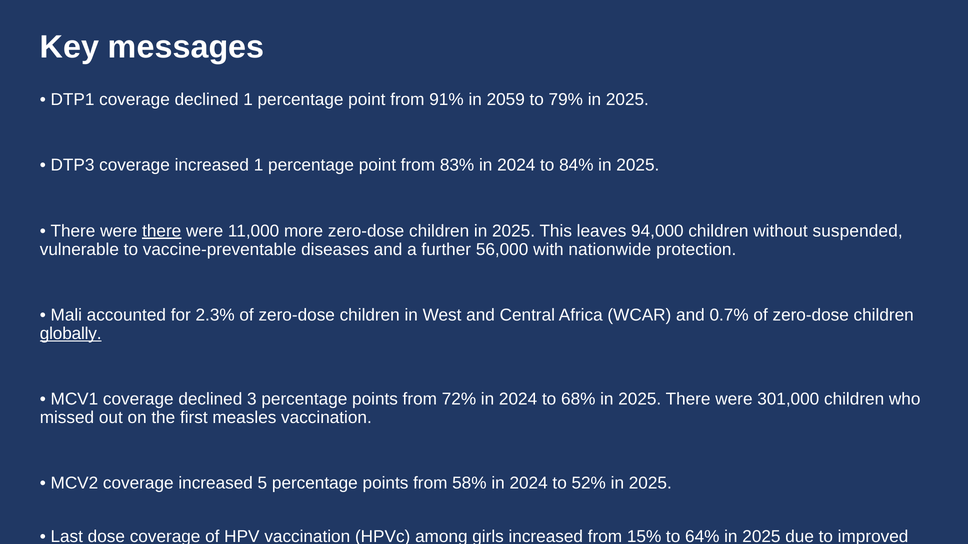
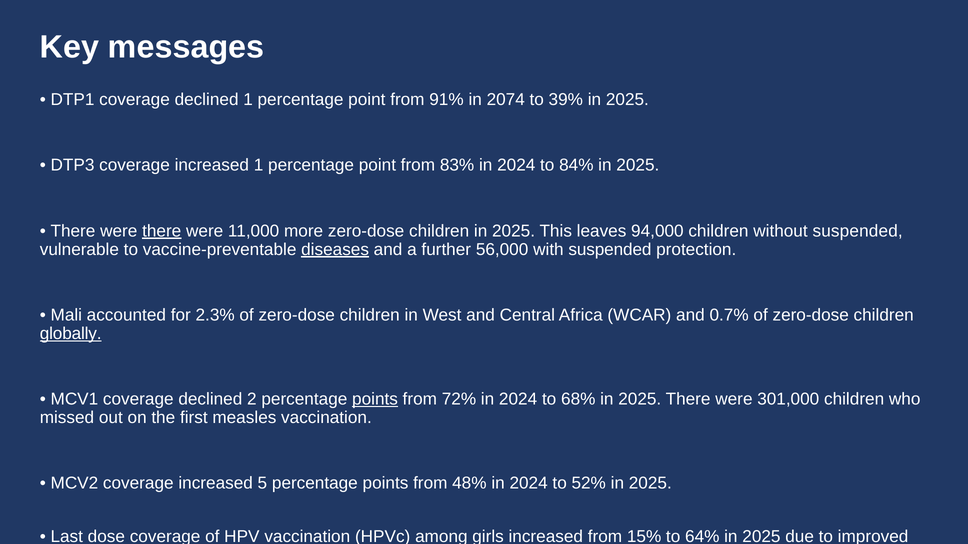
2059: 2059 -> 2074
79%: 79% -> 39%
diseases underline: none -> present
with nationwide: nationwide -> suspended
3: 3 -> 2
points at (375, 399) underline: none -> present
58%: 58% -> 48%
